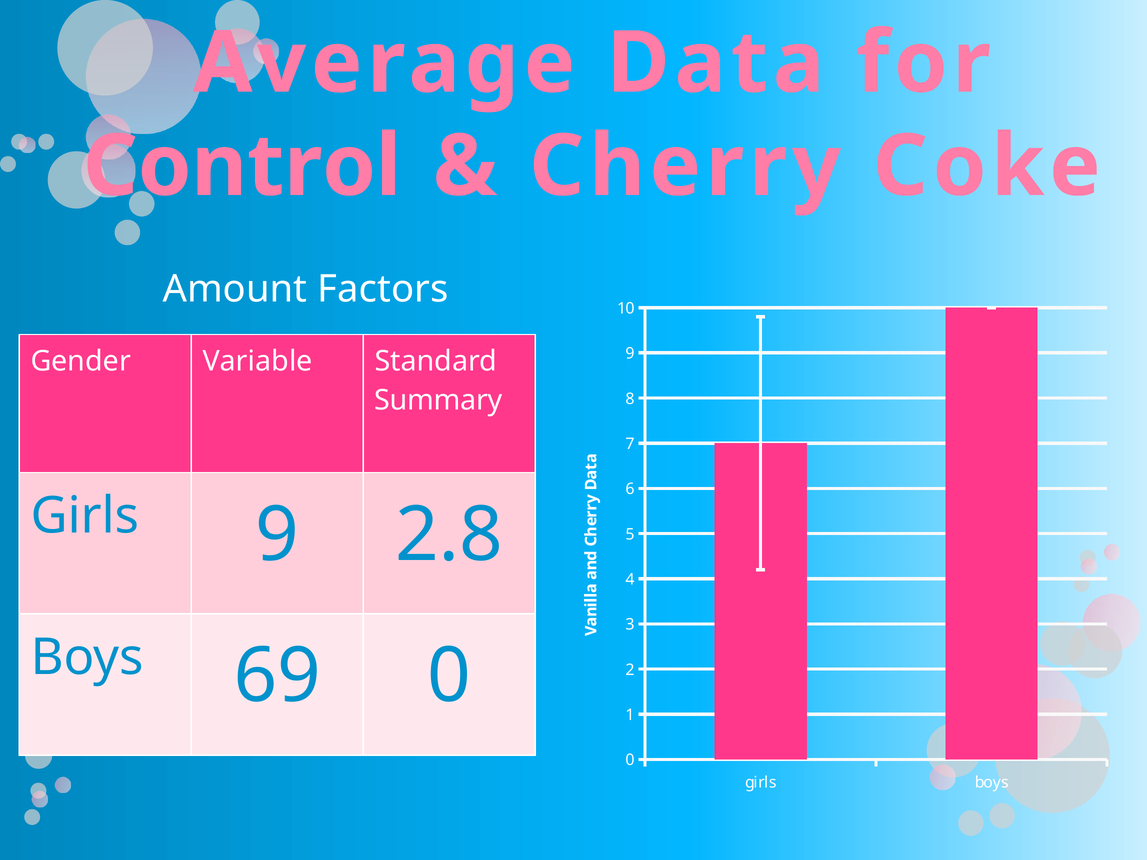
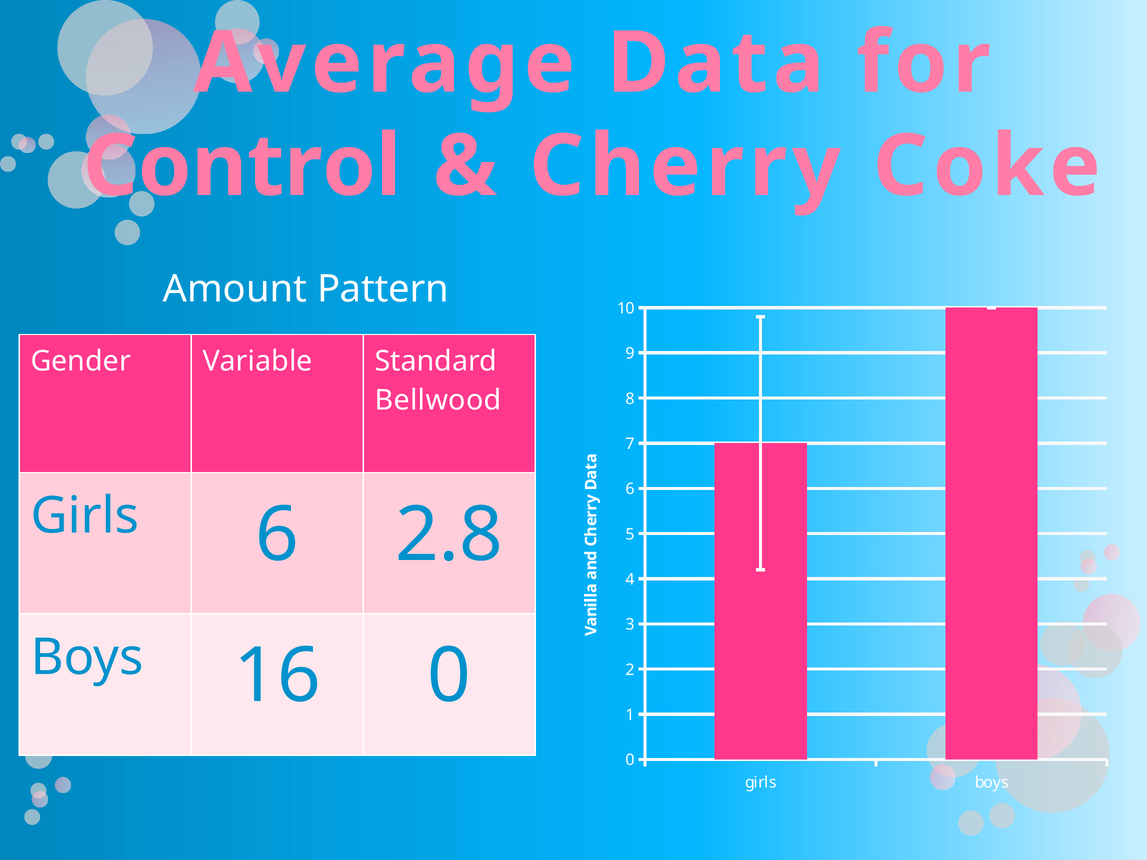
Factors: Factors -> Pattern
Summary: Summary -> Bellwood
Girls 9: 9 -> 6
69: 69 -> 16
